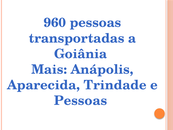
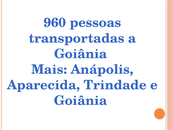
Pessoas at (80, 101): Pessoas -> Goiânia
